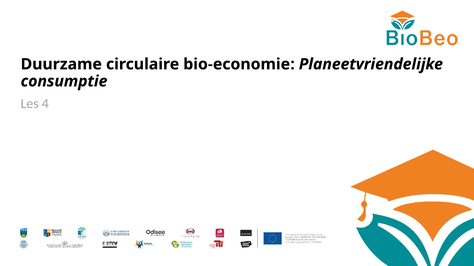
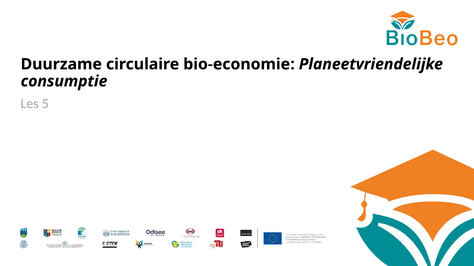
4: 4 -> 5
